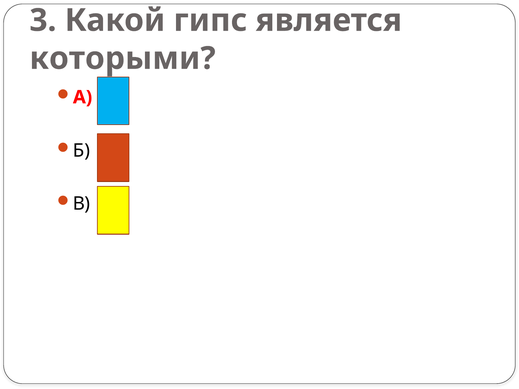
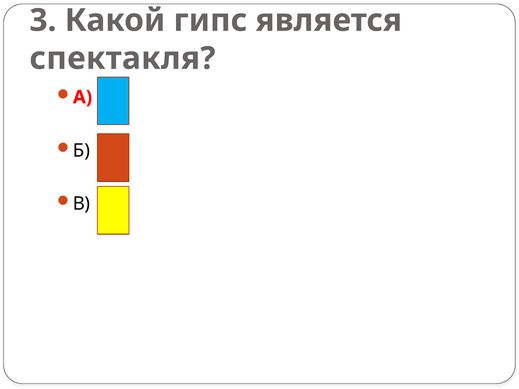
которыми: которыми -> спектакля
